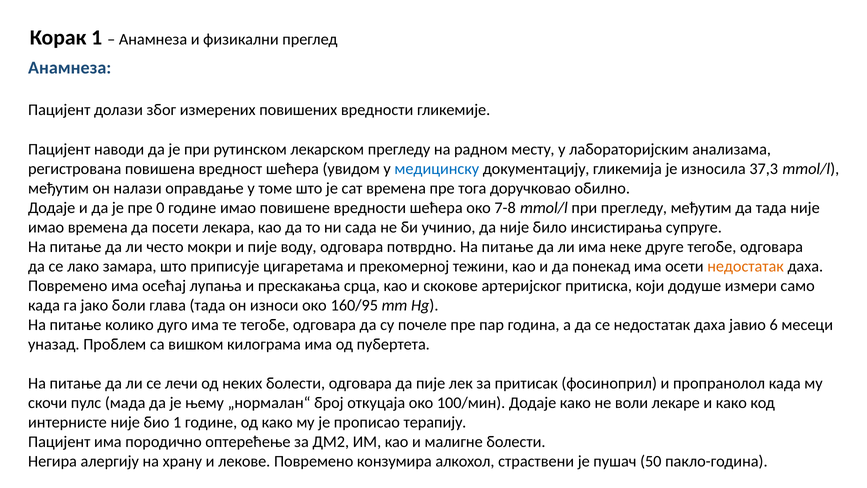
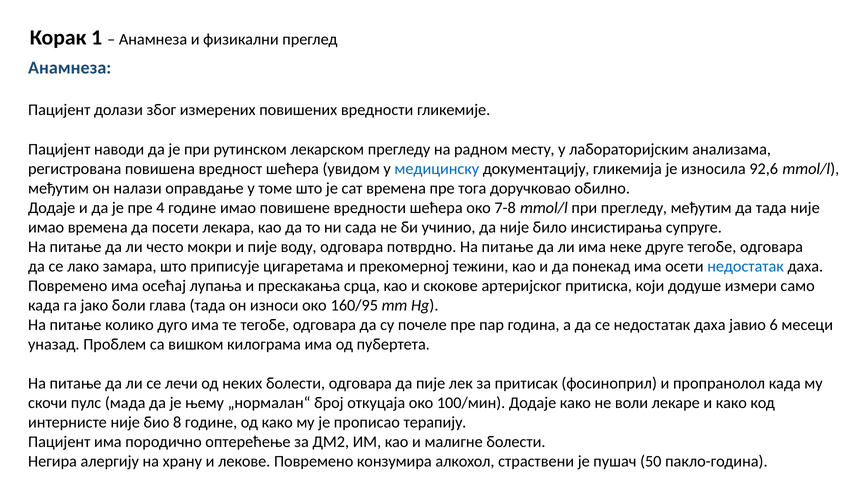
37,3: 37,3 -> 92,6
0: 0 -> 4
недостатак at (746, 266) colour: orange -> blue
био 1: 1 -> 8
